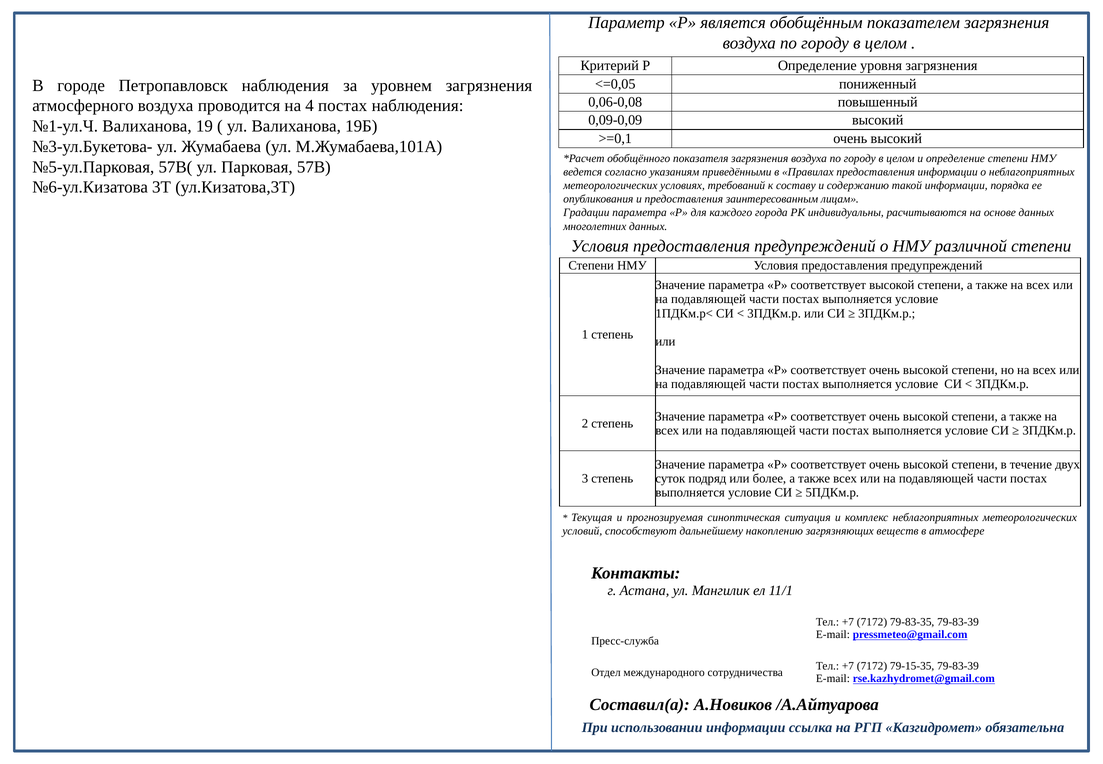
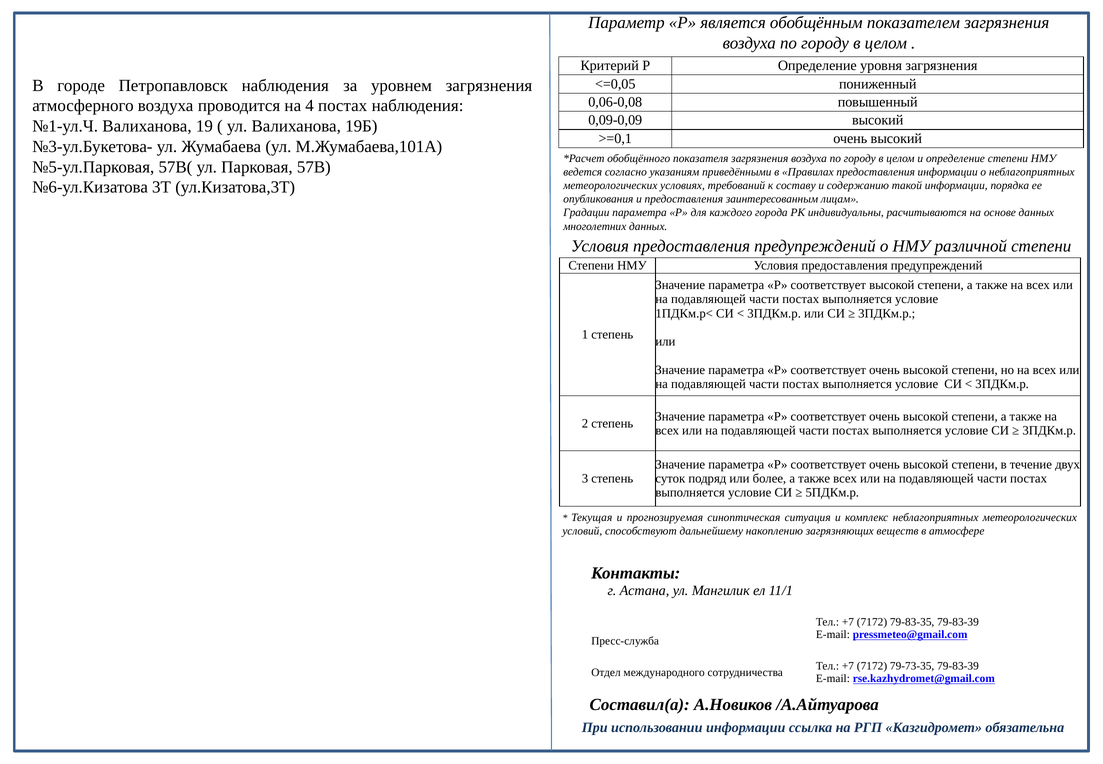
79-15-35: 79-15-35 -> 79-73-35
